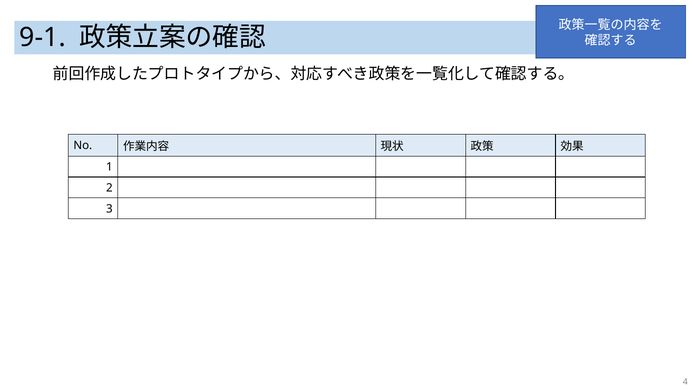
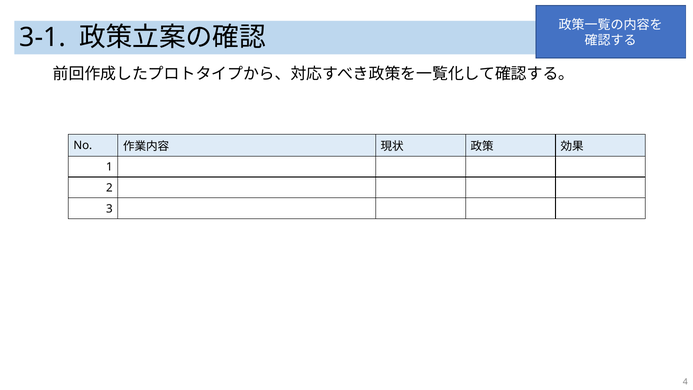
9-1: 9-1 -> 3-1
